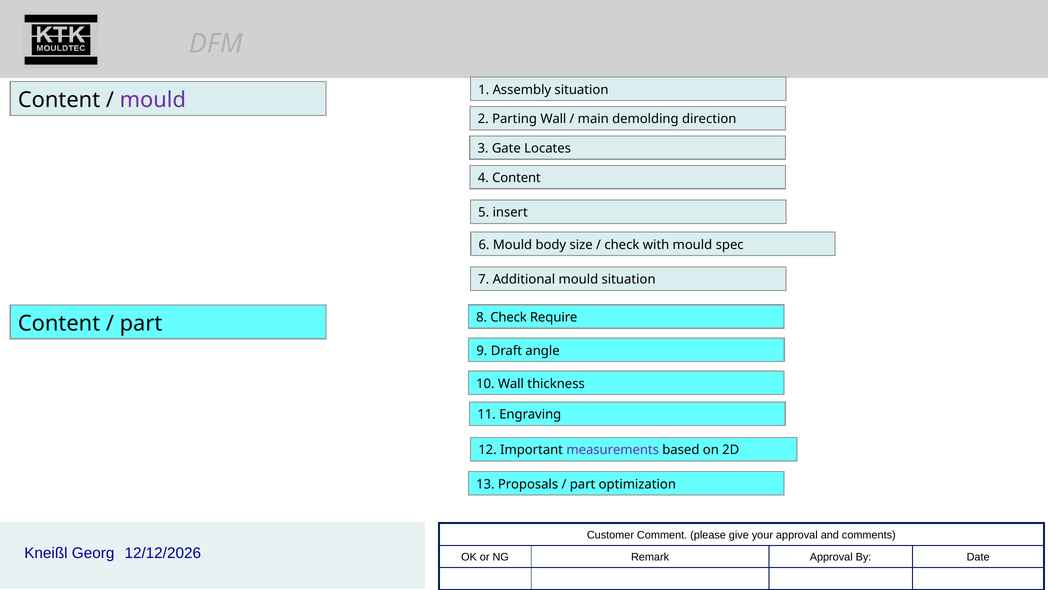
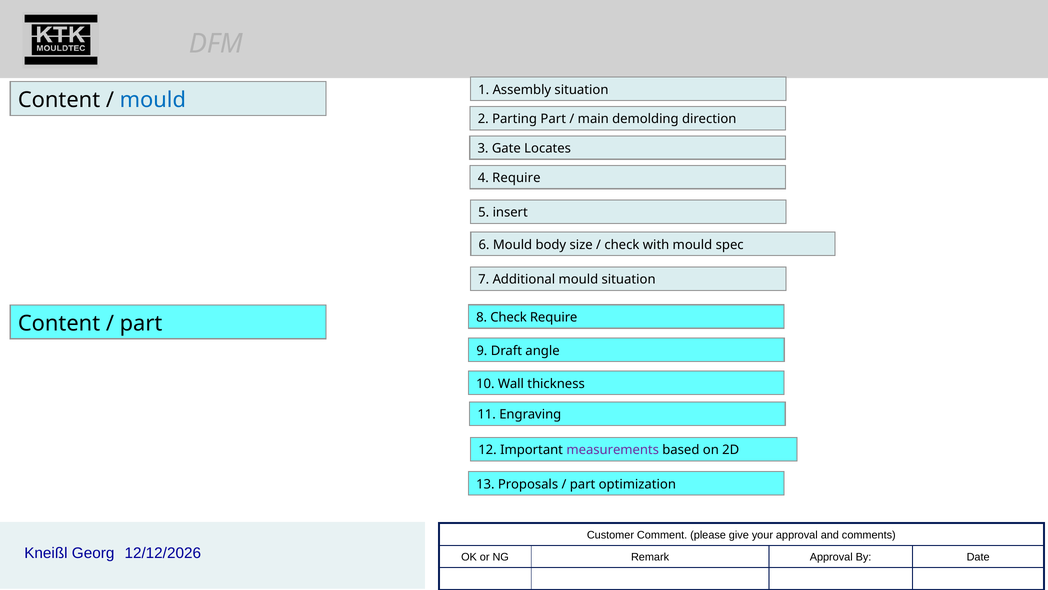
mould at (153, 100) colour: purple -> blue
Parting Wall: Wall -> Part
4 Content: Content -> Require
